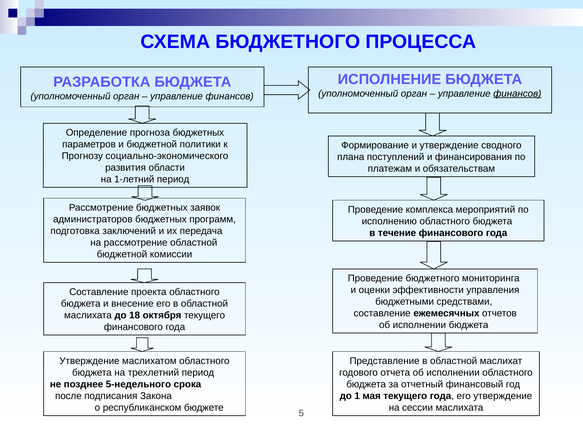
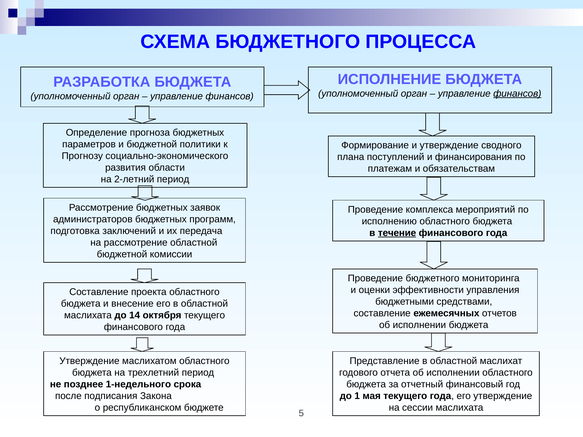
1-летний: 1-летний -> 2-летний
течение underline: none -> present
18: 18 -> 14
5-недельного: 5-недельного -> 1-недельного
